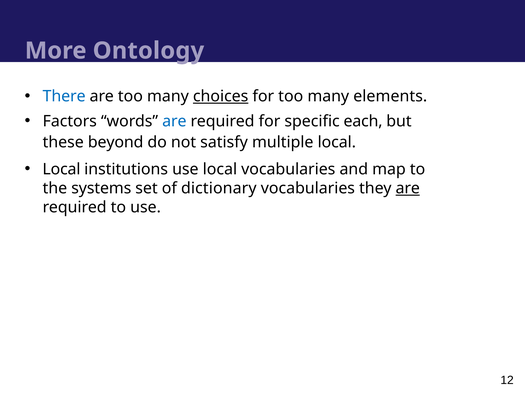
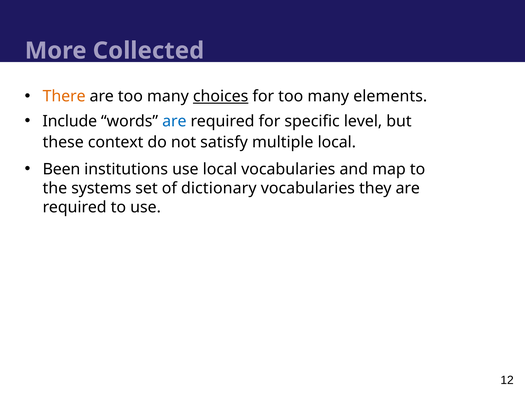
Ontology: Ontology -> Collected
There colour: blue -> orange
Factors: Factors -> Include
each: each -> level
beyond: beyond -> context
Local at (61, 170): Local -> Been
are at (408, 189) underline: present -> none
